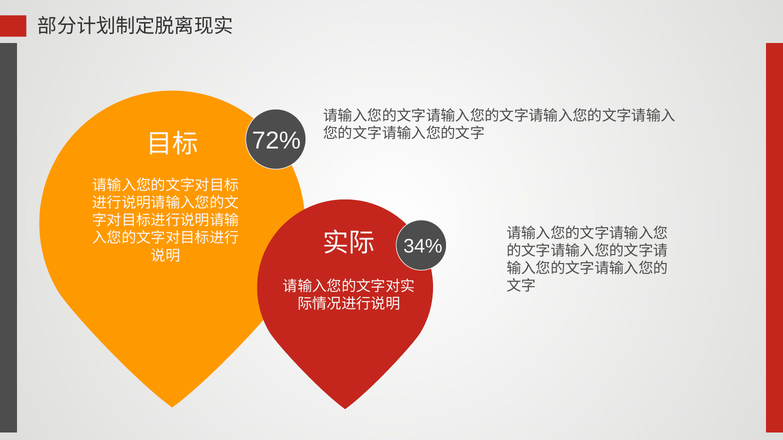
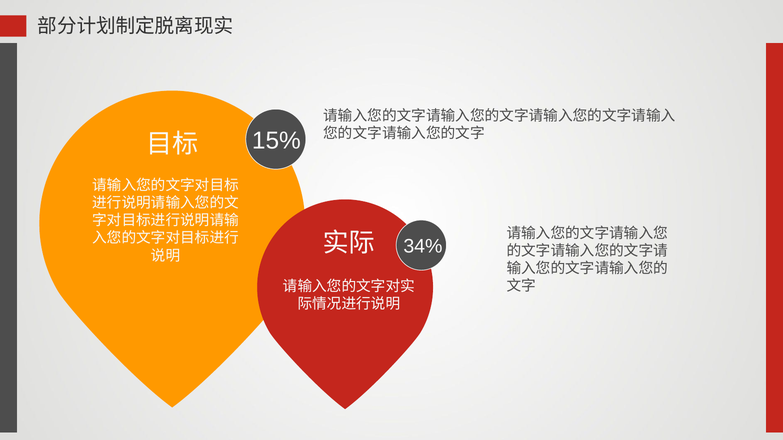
72%: 72% -> 15%
